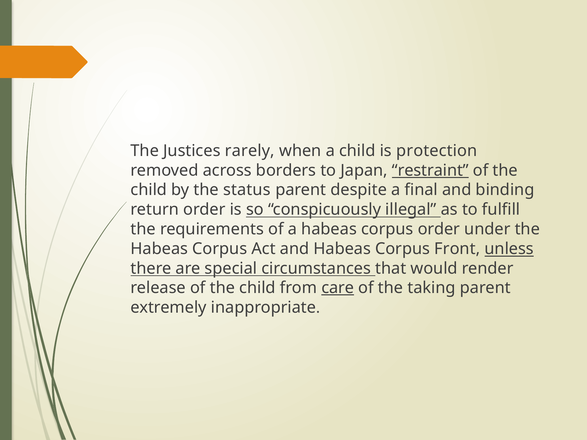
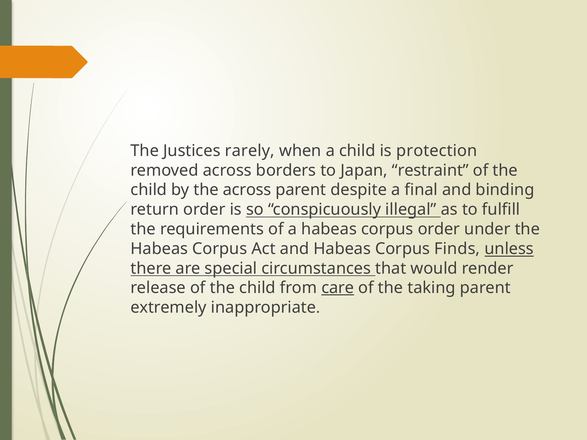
restraint underline: present -> none
the status: status -> across
Front: Front -> Finds
